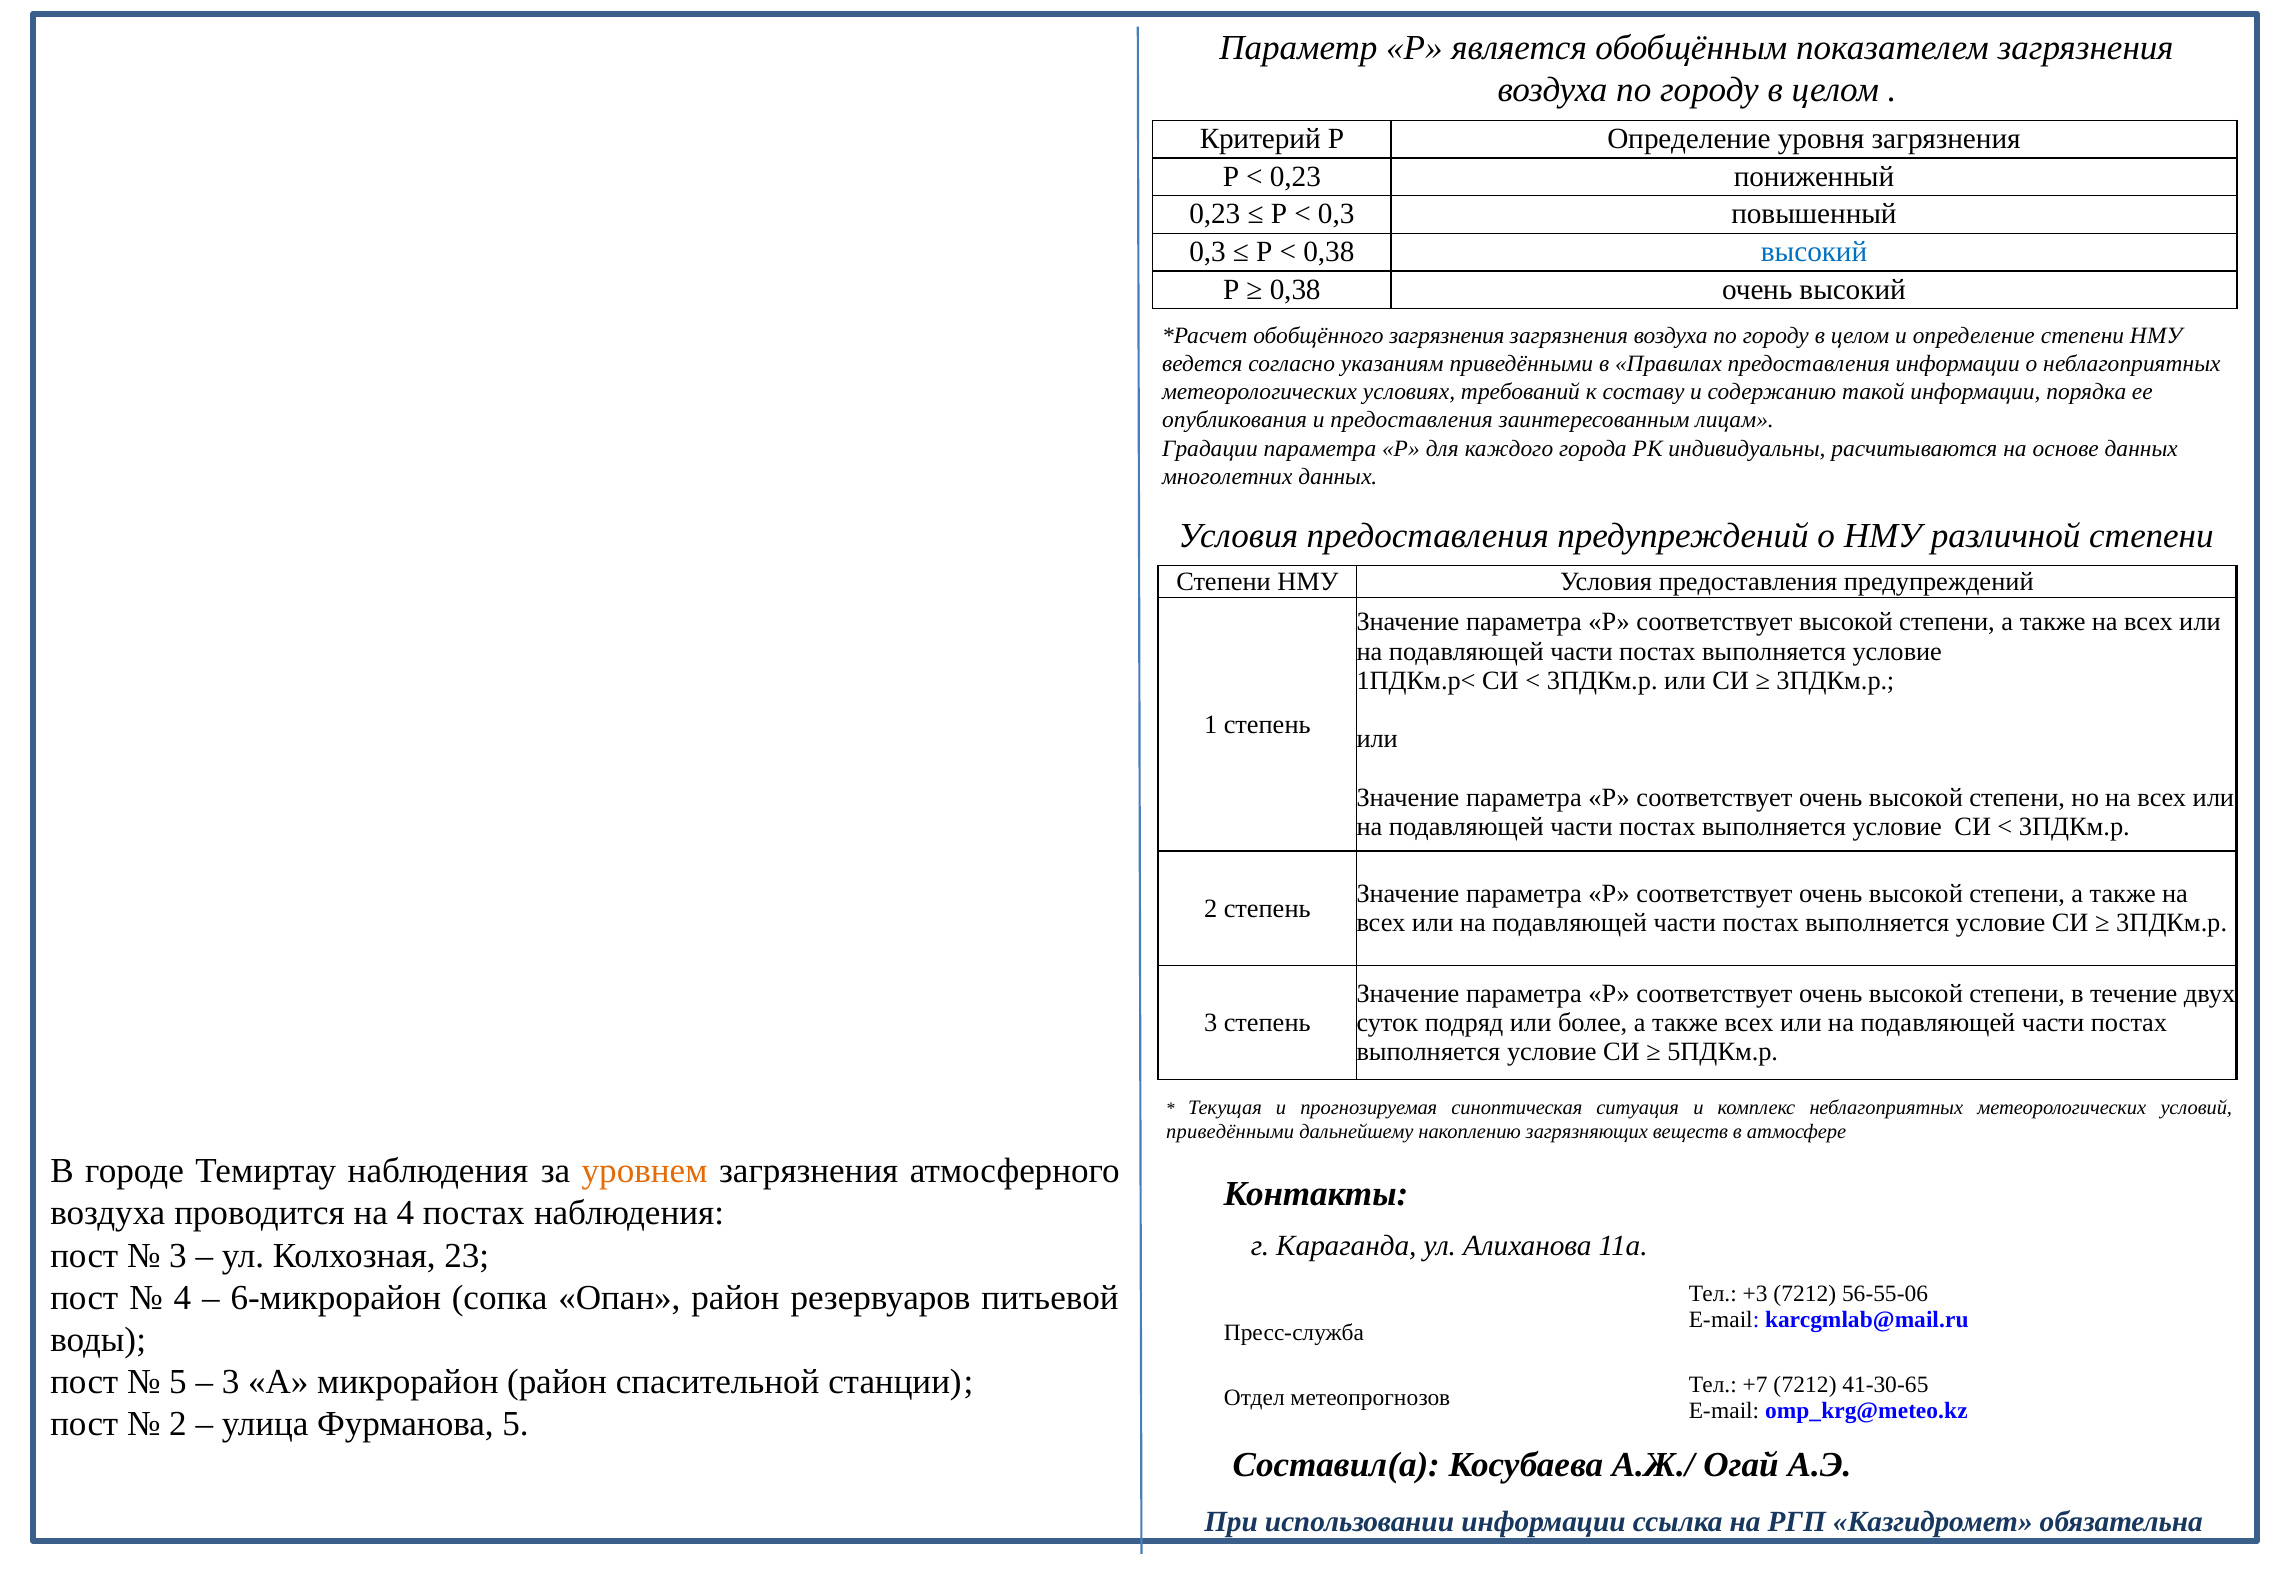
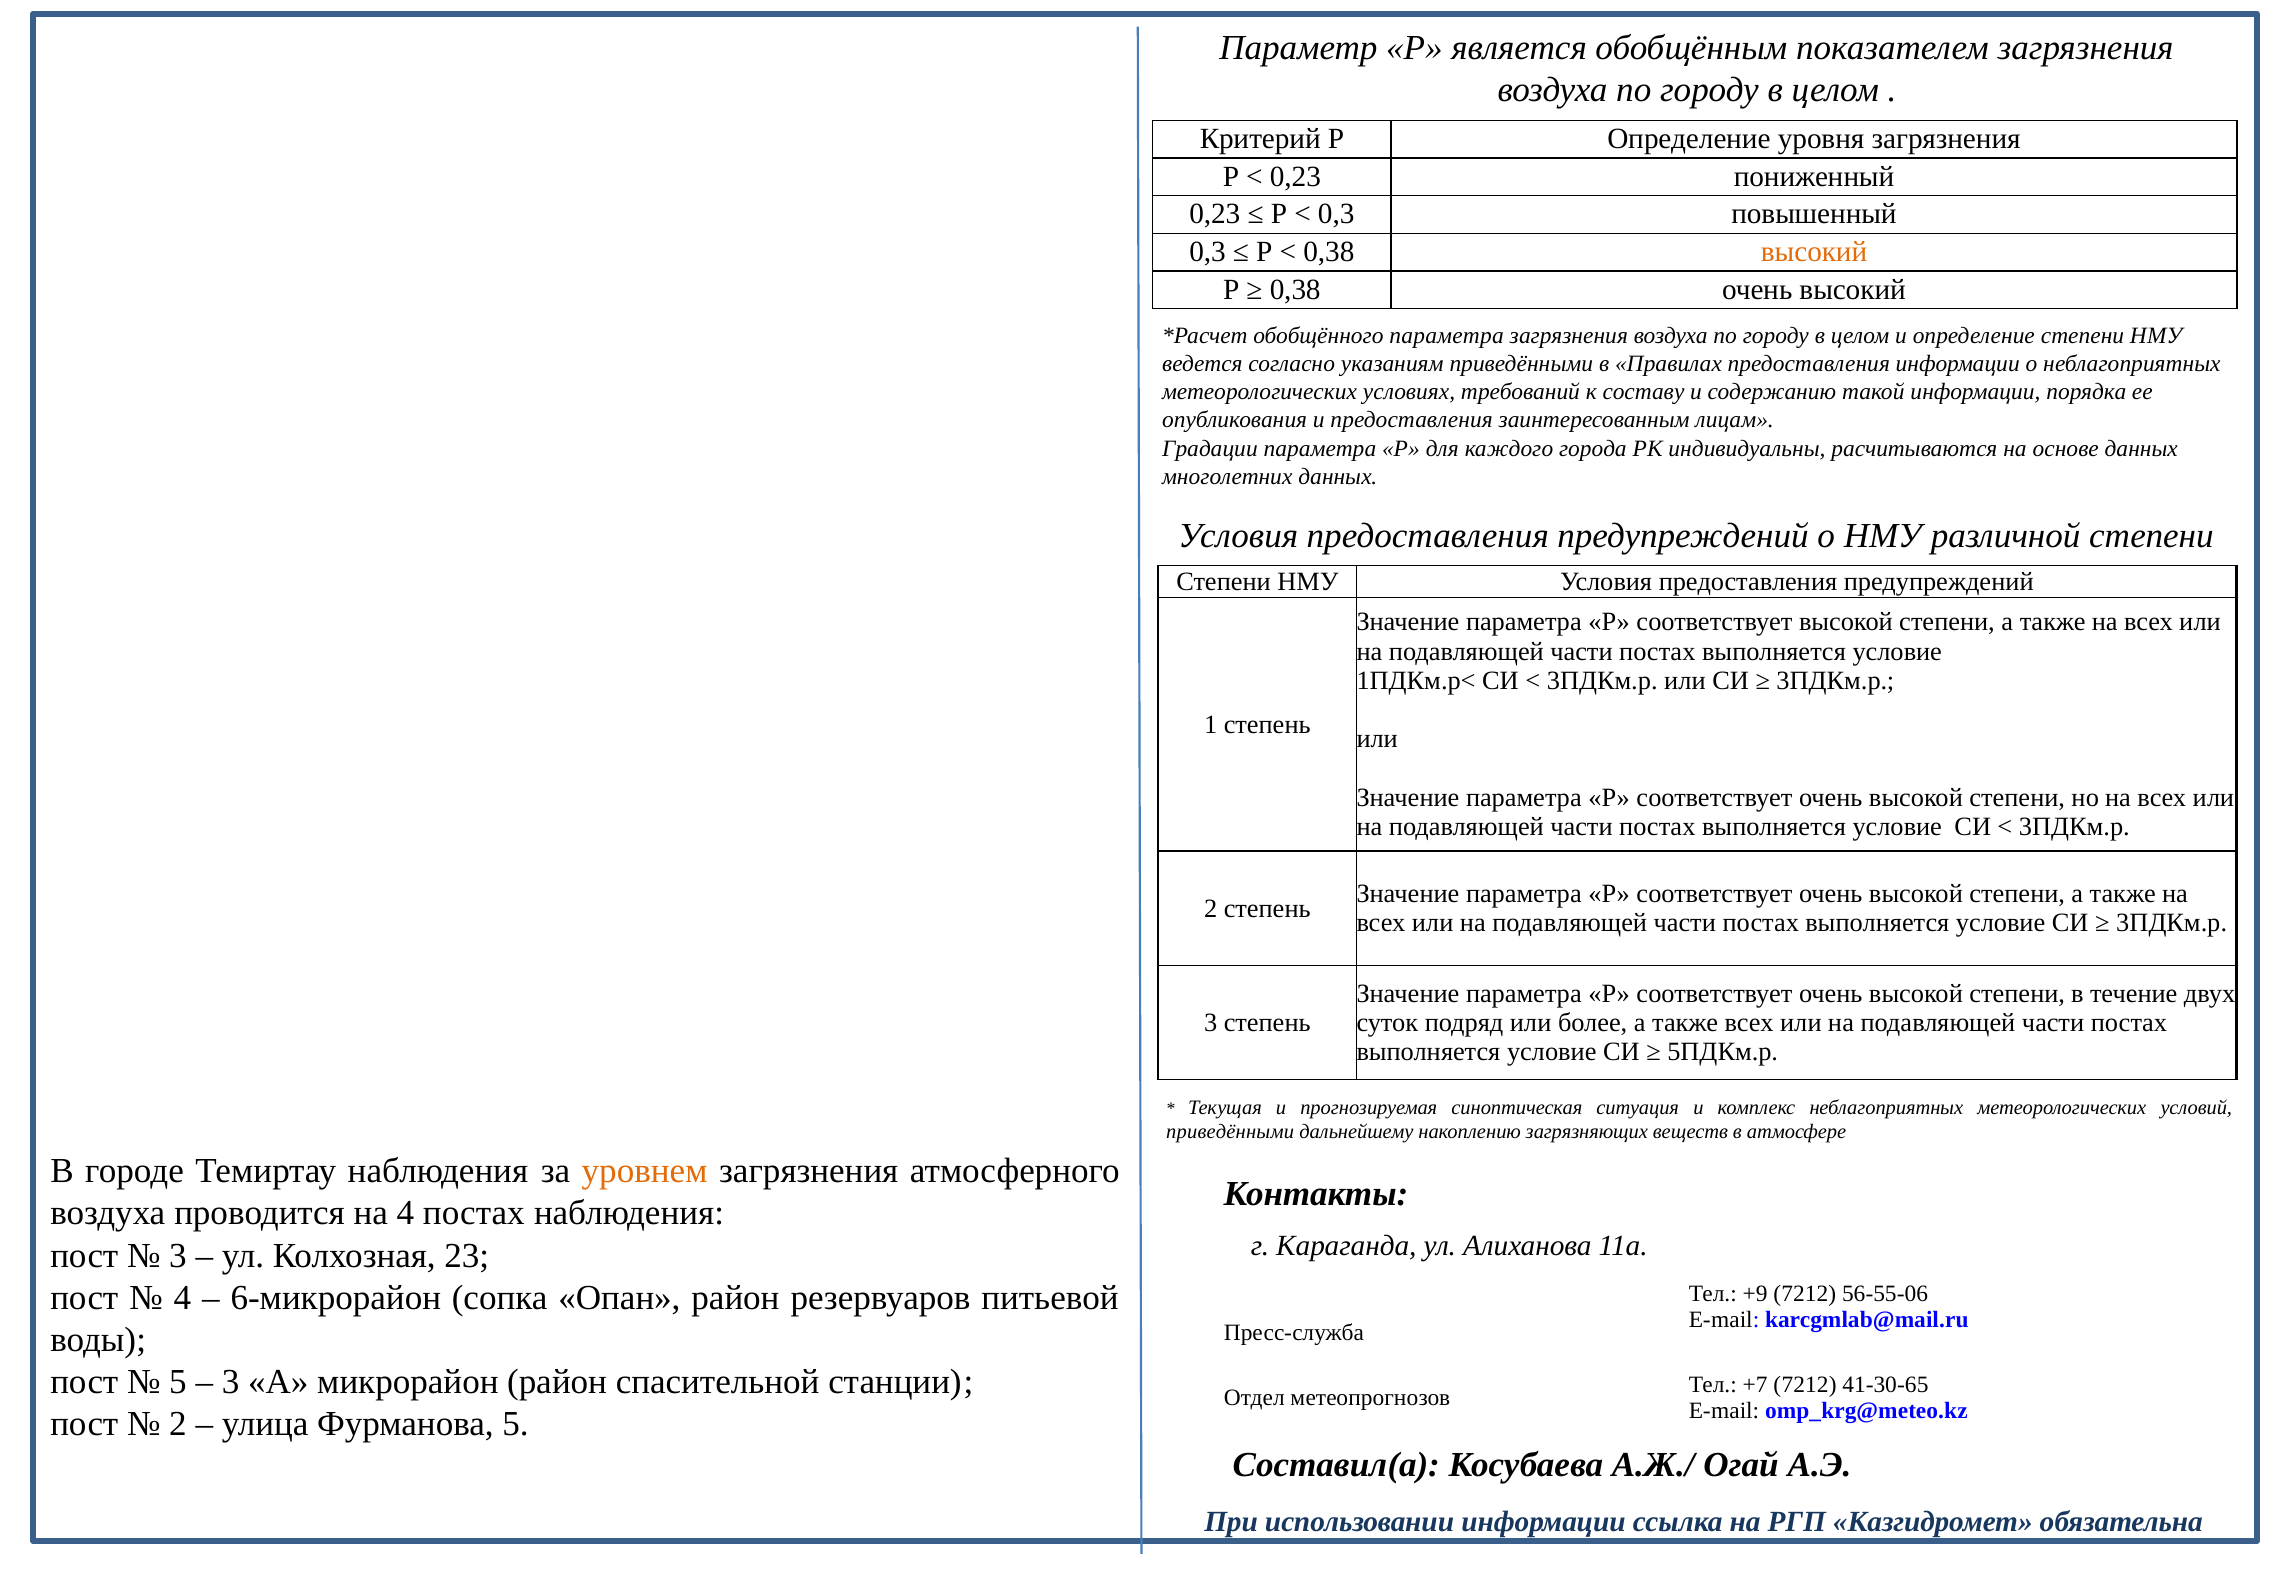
высокий at (1814, 252) colour: blue -> orange
обобщённого загрязнения: загрязнения -> параметра
+3: +3 -> +9
